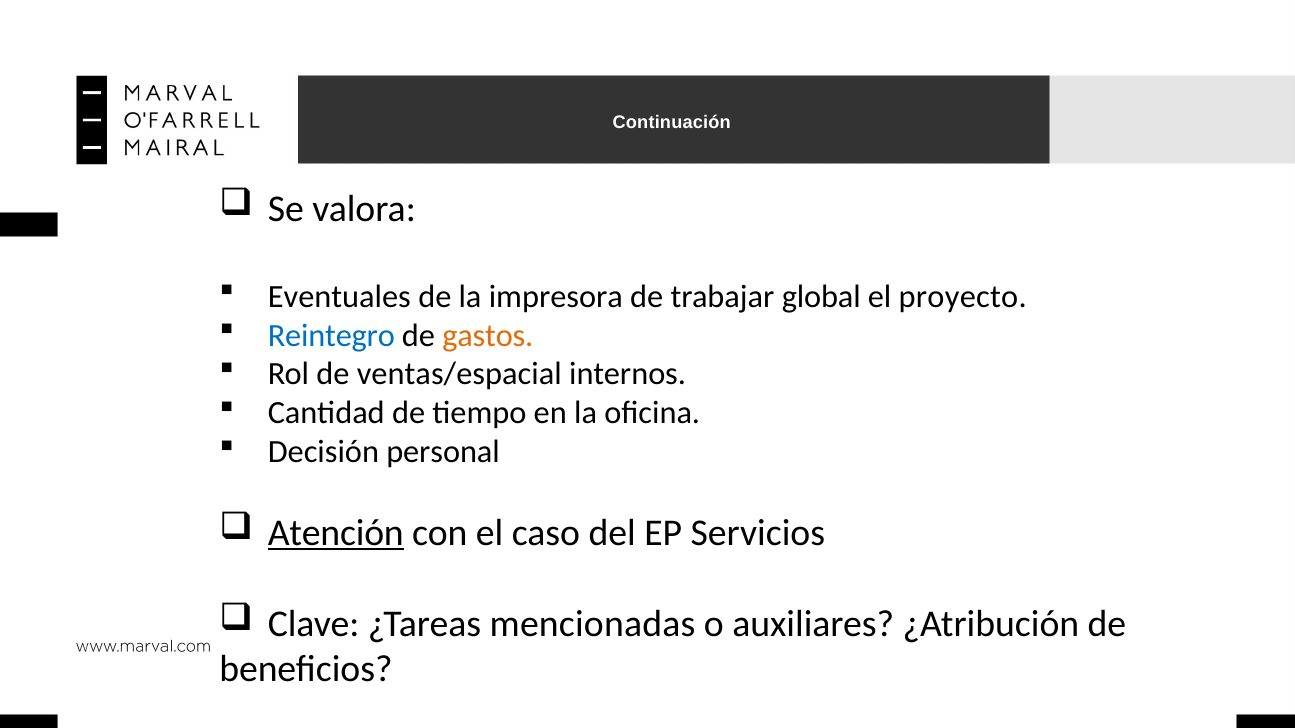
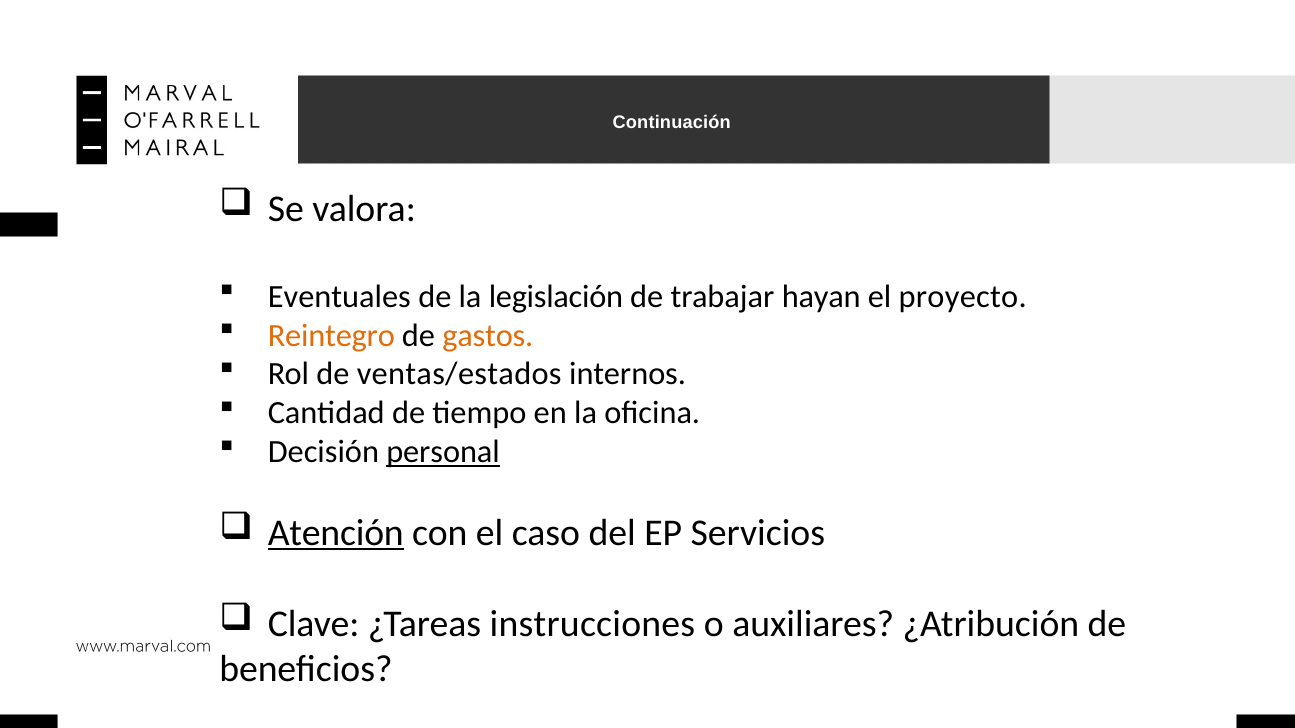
impresora: impresora -> legislación
global: global -> hayan
Reintegro colour: blue -> orange
ventas/espacial: ventas/espacial -> ventas/estados
personal underline: none -> present
mencionadas: mencionadas -> instrucciones
